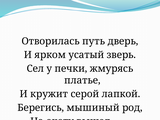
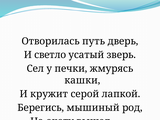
ярком: ярком -> светло
платье: платье -> кашки
